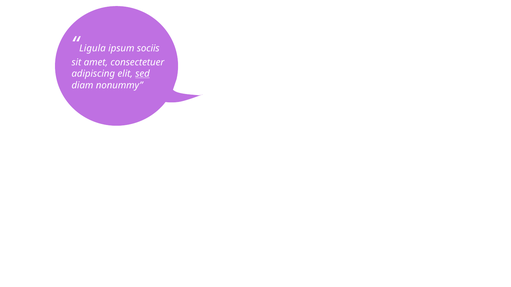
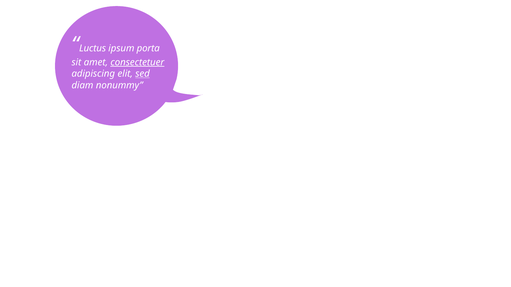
Ligula: Ligula -> Luctus
sociis: sociis -> porta
consectetuer underline: none -> present
